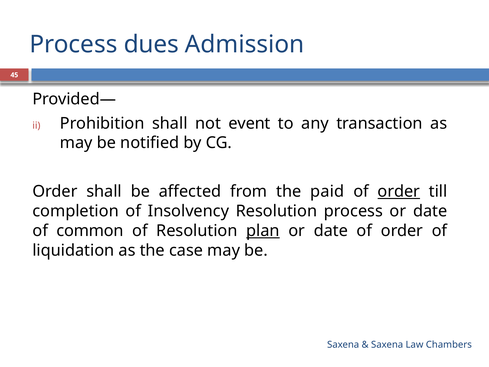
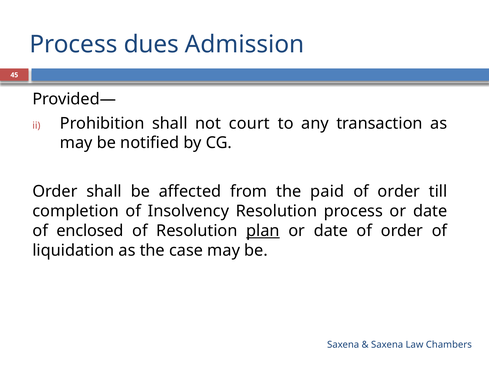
event: event -> court
order at (399, 191) underline: present -> none
common: common -> enclosed
